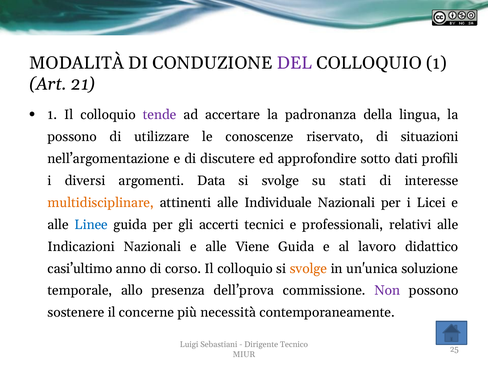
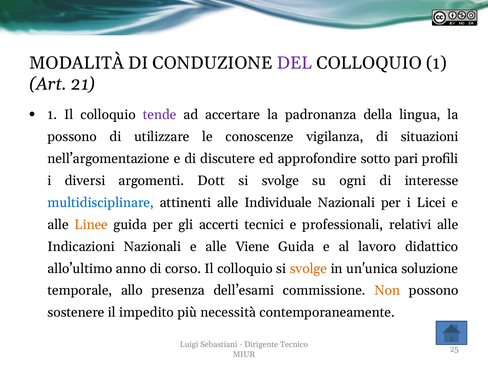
riservato: riservato -> vigilanza
dati: dati -> pari
Data: Data -> Dott
stati: stati -> ogni
multidisciplinare colour: orange -> blue
Linee colour: blue -> orange
casi’ultimo: casi’ultimo -> allo’ultimo
dell’prova: dell’prova -> dell’esami
Non colour: purple -> orange
concerne: concerne -> impedito
